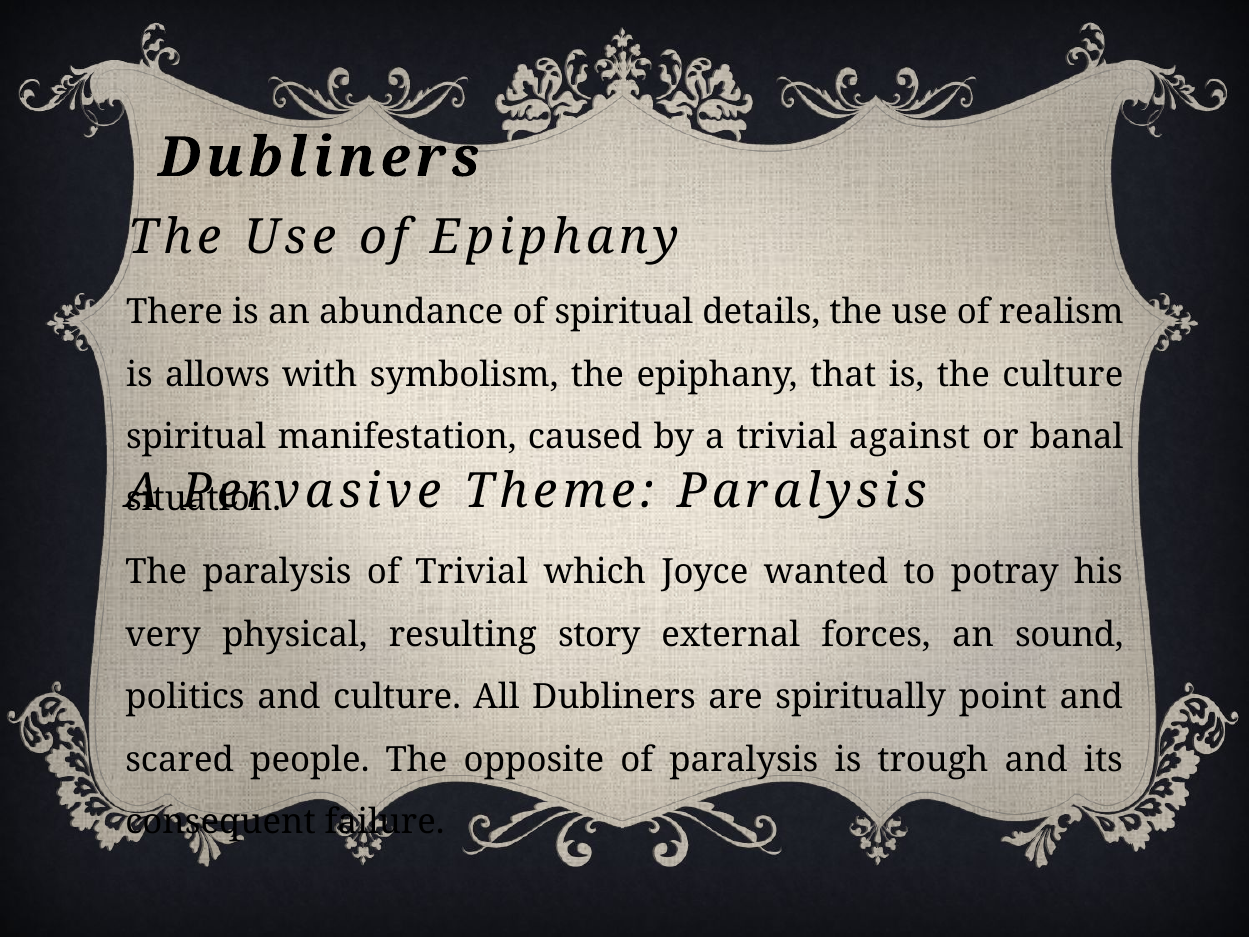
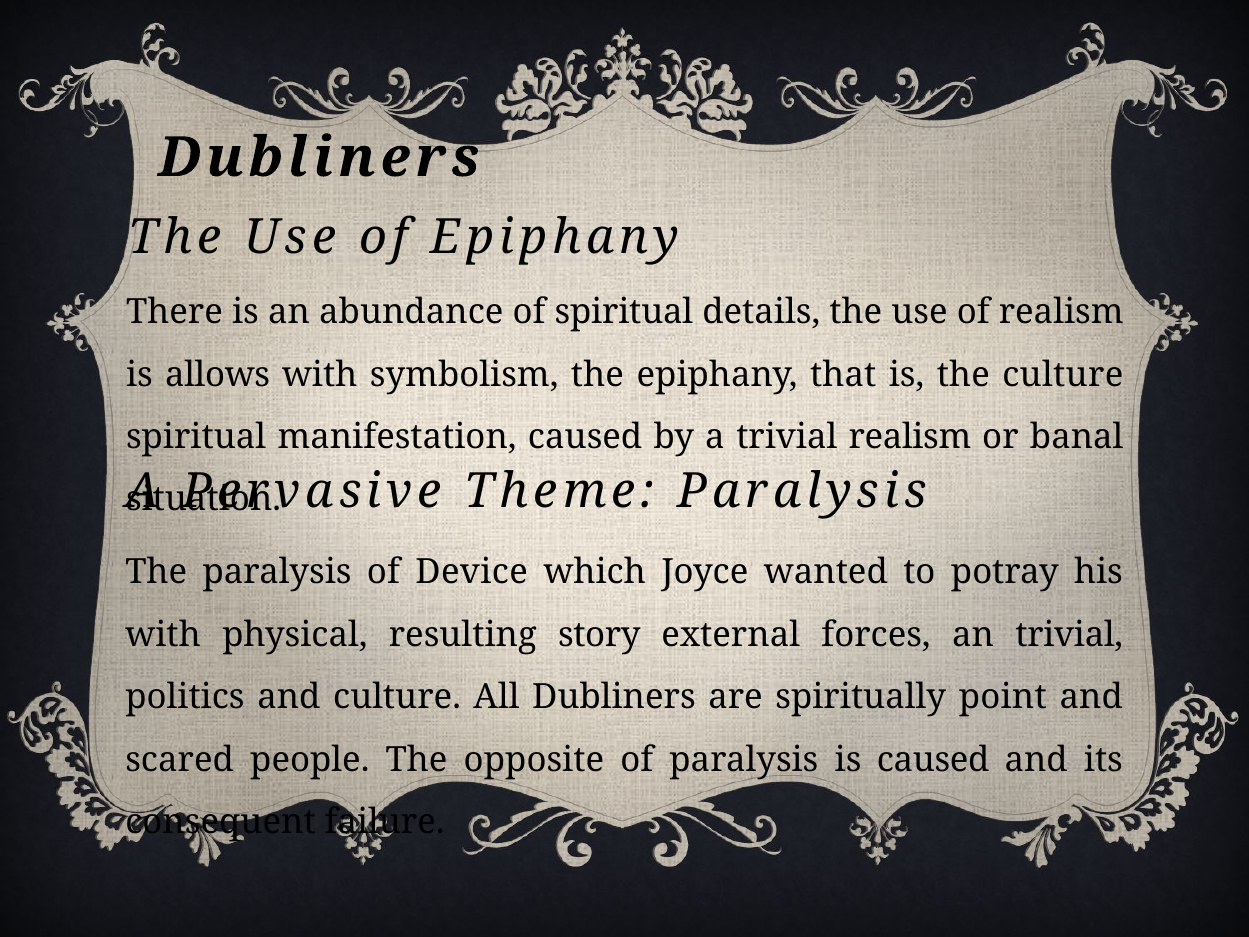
trivial against: against -> realism
of Trivial: Trivial -> Device
very at (163, 635): very -> with
an sound: sound -> trivial
is trough: trough -> caused
